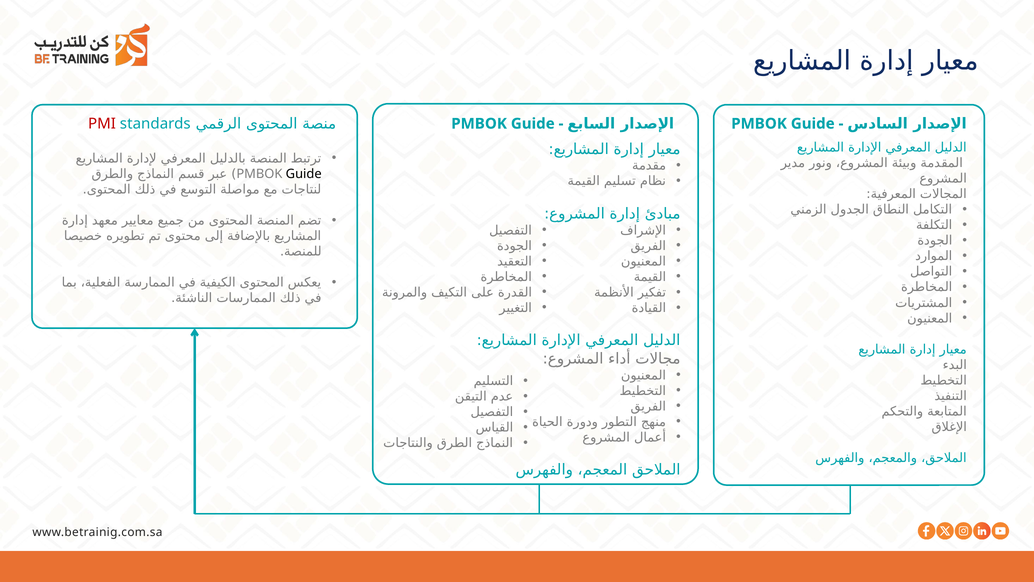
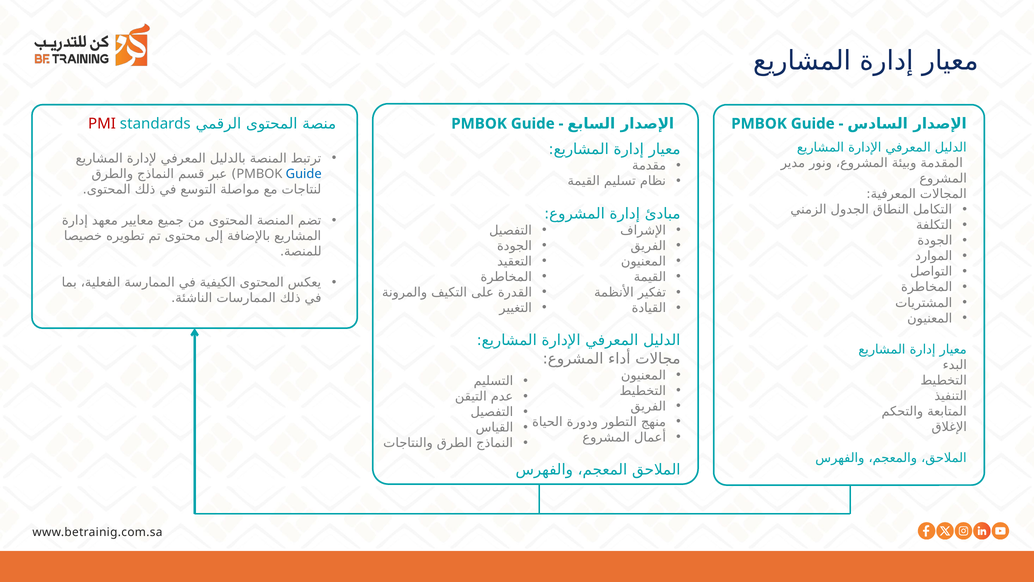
Guide at (304, 174) colour: black -> blue
